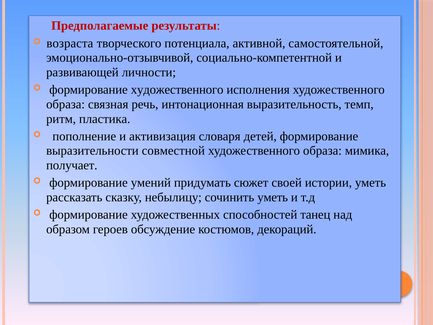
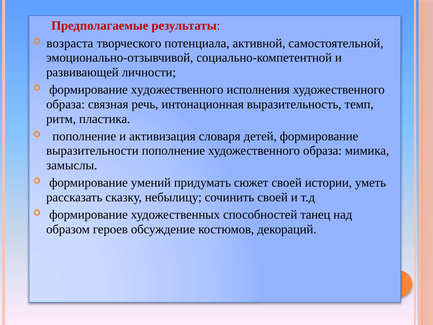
выразительности совместной: совместной -> пополнение
получает: получает -> замыслы
сочинить уметь: уметь -> своей
